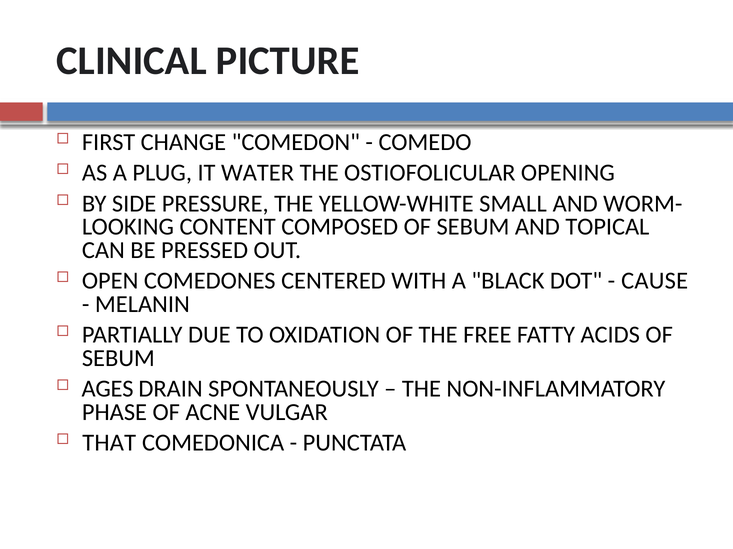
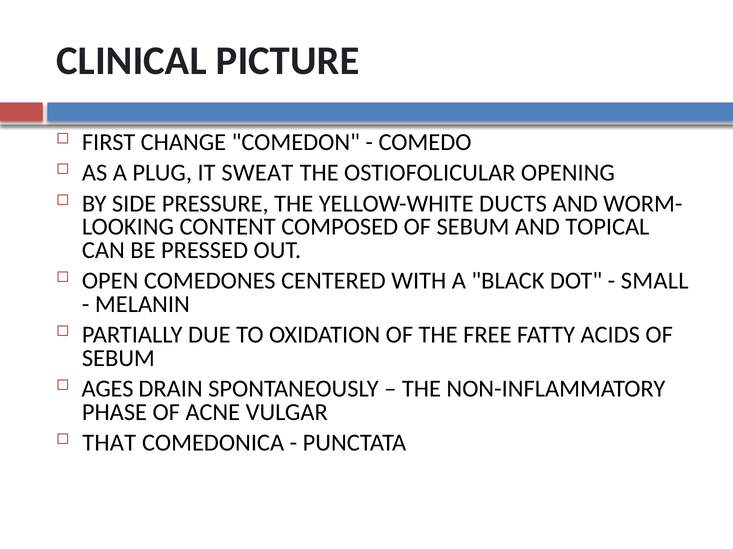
WATER: WATER -> SWEAT
SMALL: SMALL -> DUCTS
CAUSE: CAUSE -> SMALL
